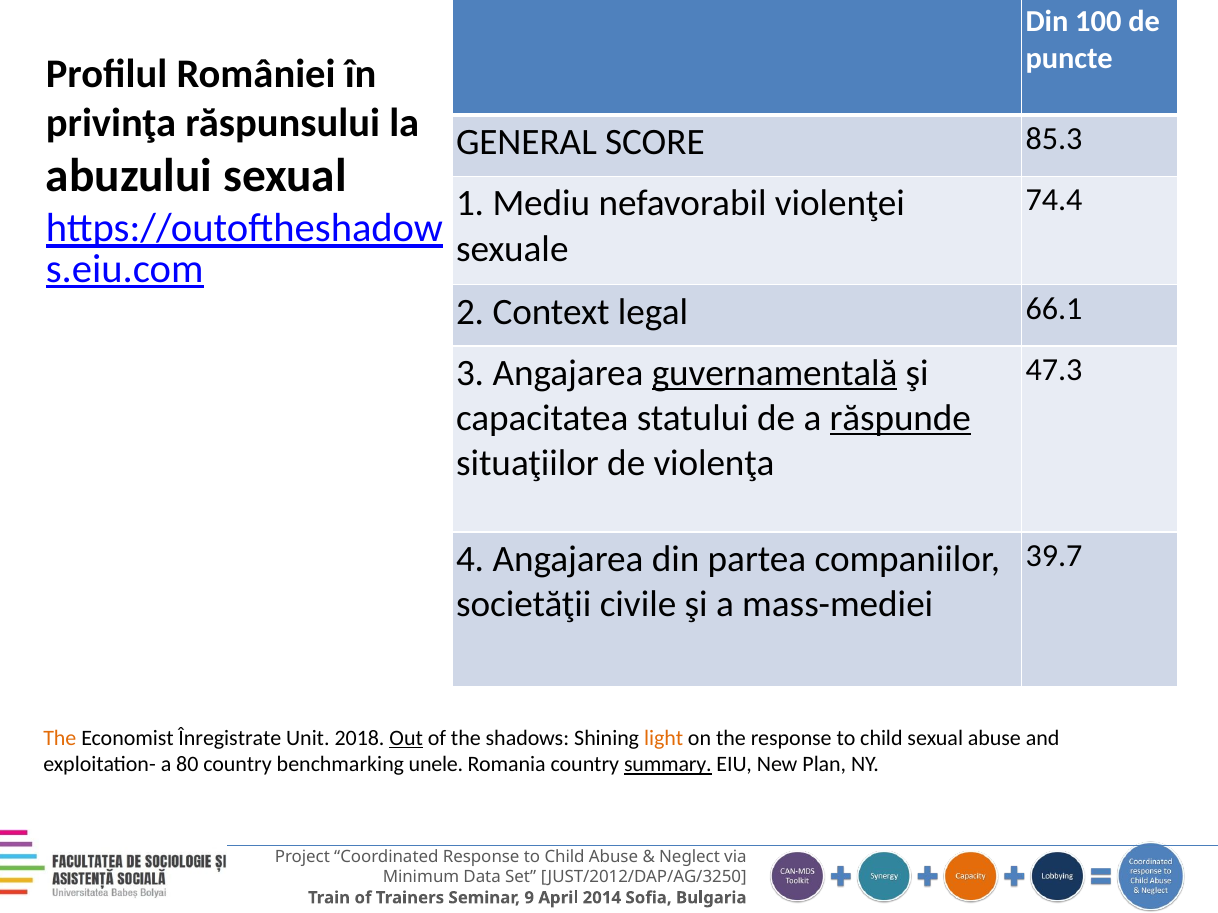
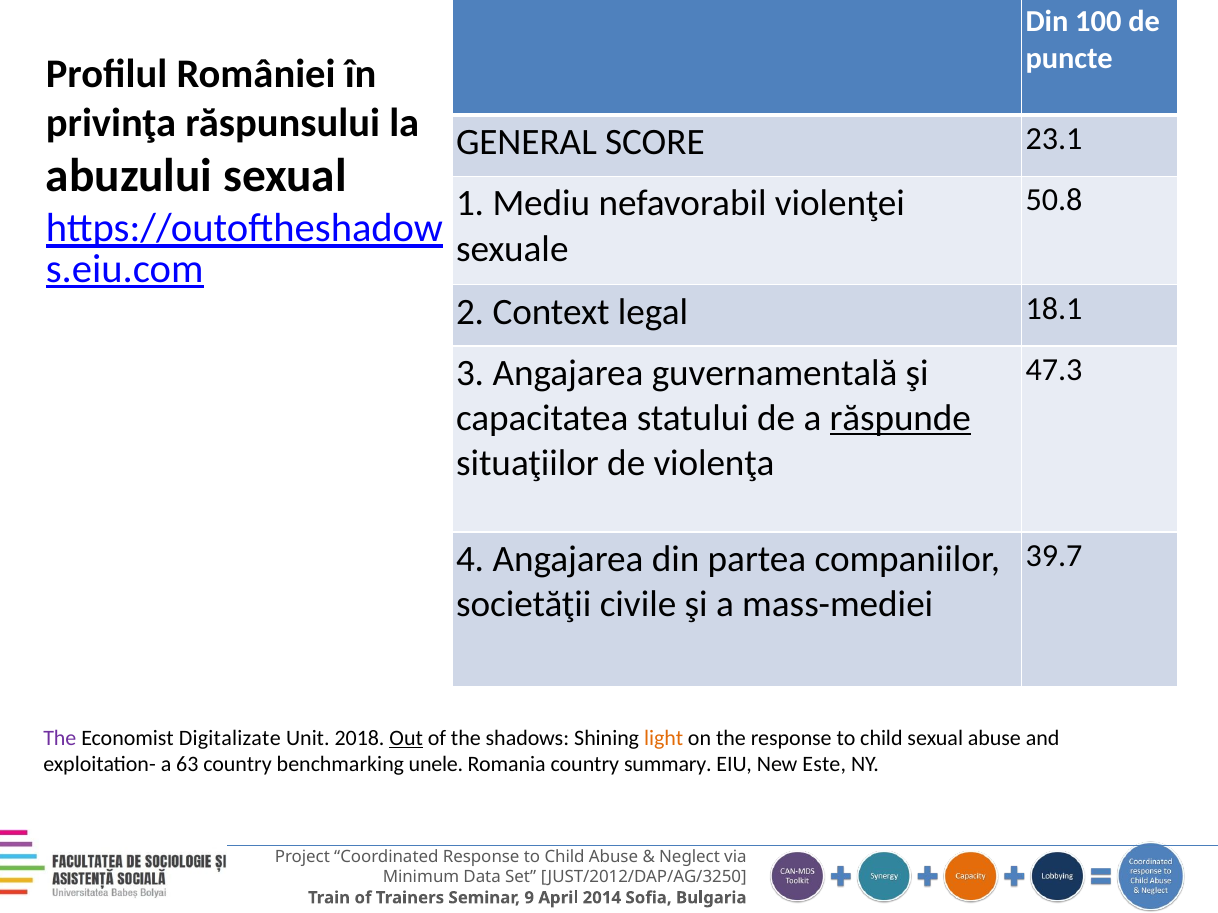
85.3: 85.3 -> 23.1
74.4: 74.4 -> 50.8
66.1: 66.1 -> 18.1
guvernamentală underline: present -> none
The at (60, 739) colour: orange -> purple
Înregistrate: Înregistrate -> Digitalizate
80: 80 -> 63
summary underline: present -> none
Plan: Plan -> Este
